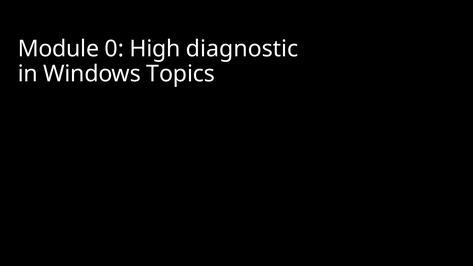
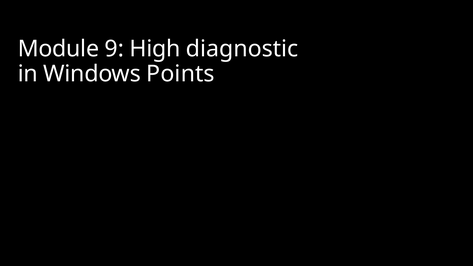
0: 0 -> 9
Topics: Topics -> Points
